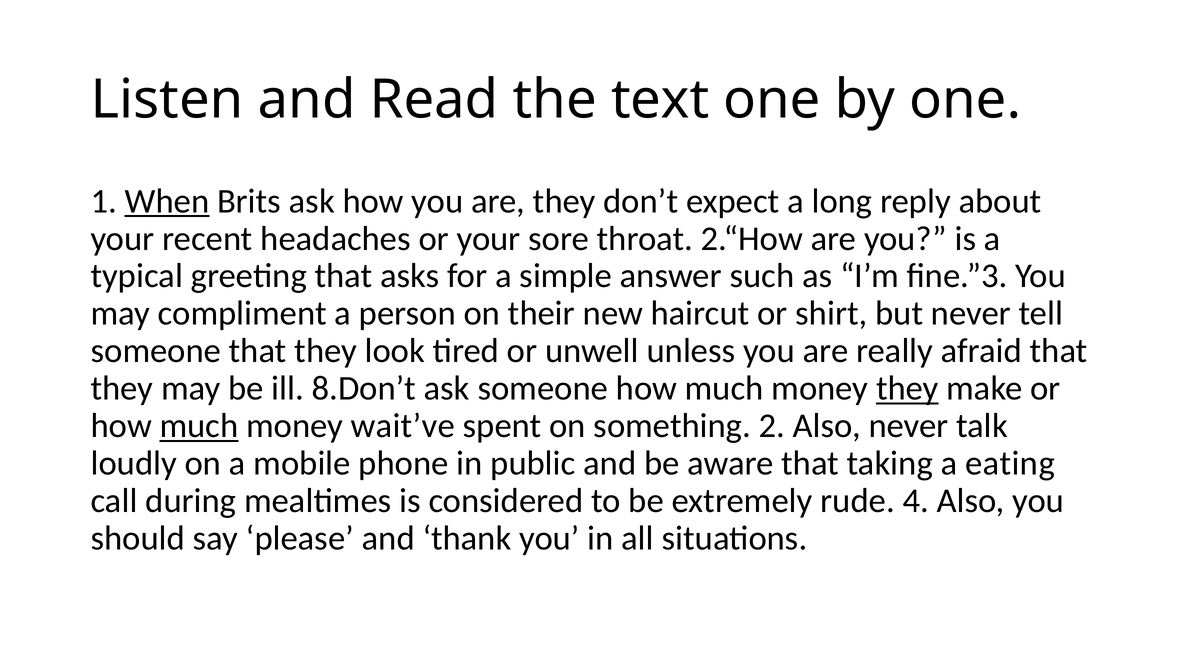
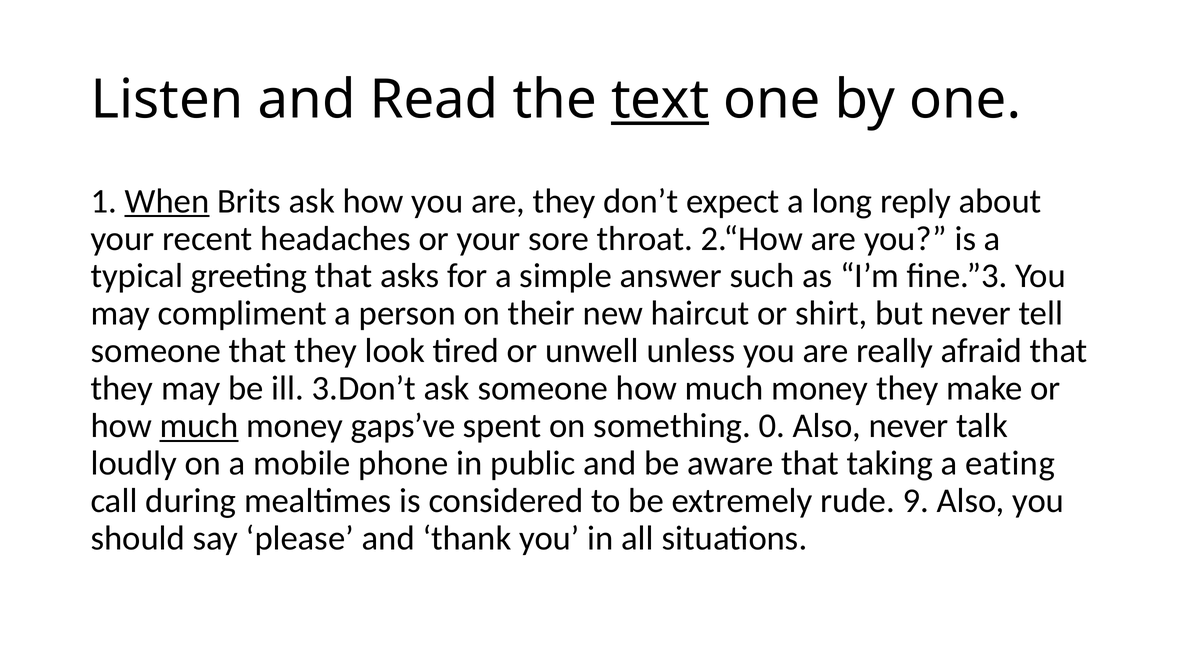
text underline: none -> present
8.Don’t: 8.Don’t -> 3.Don’t
they at (907, 389) underline: present -> none
wait’ve: wait’ve -> gaps’ve
2: 2 -> 0
4: 4 -> 9
